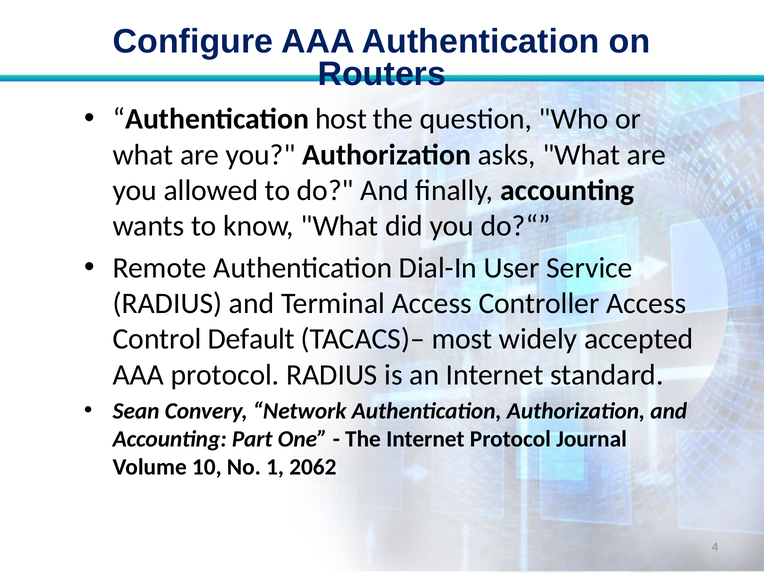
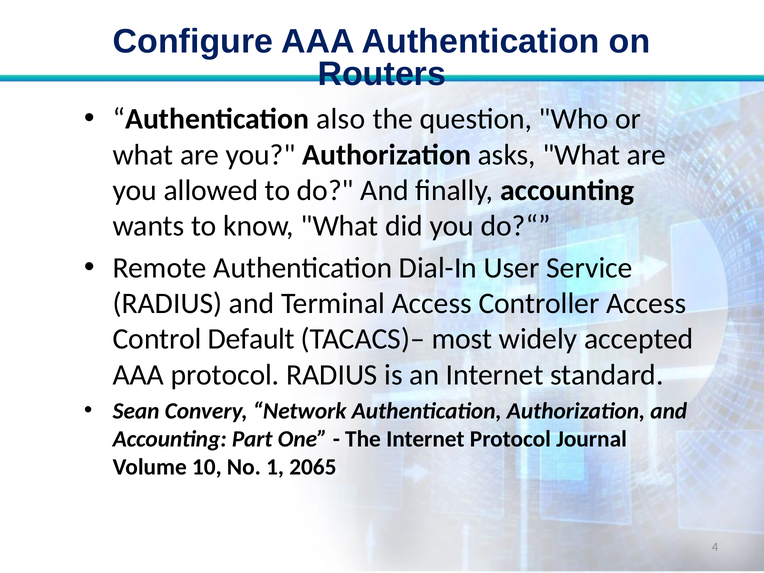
host: host -> also
2062: 2062 -> 2065
